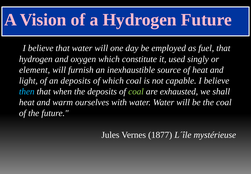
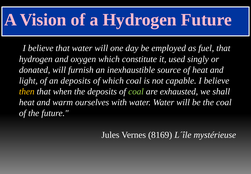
element: element -> donated
then colour: light blue -> yellow
1877: 1877 -> 8169
